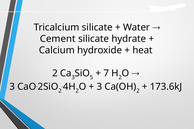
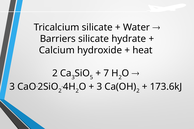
Cement: Cement -> Barriers
